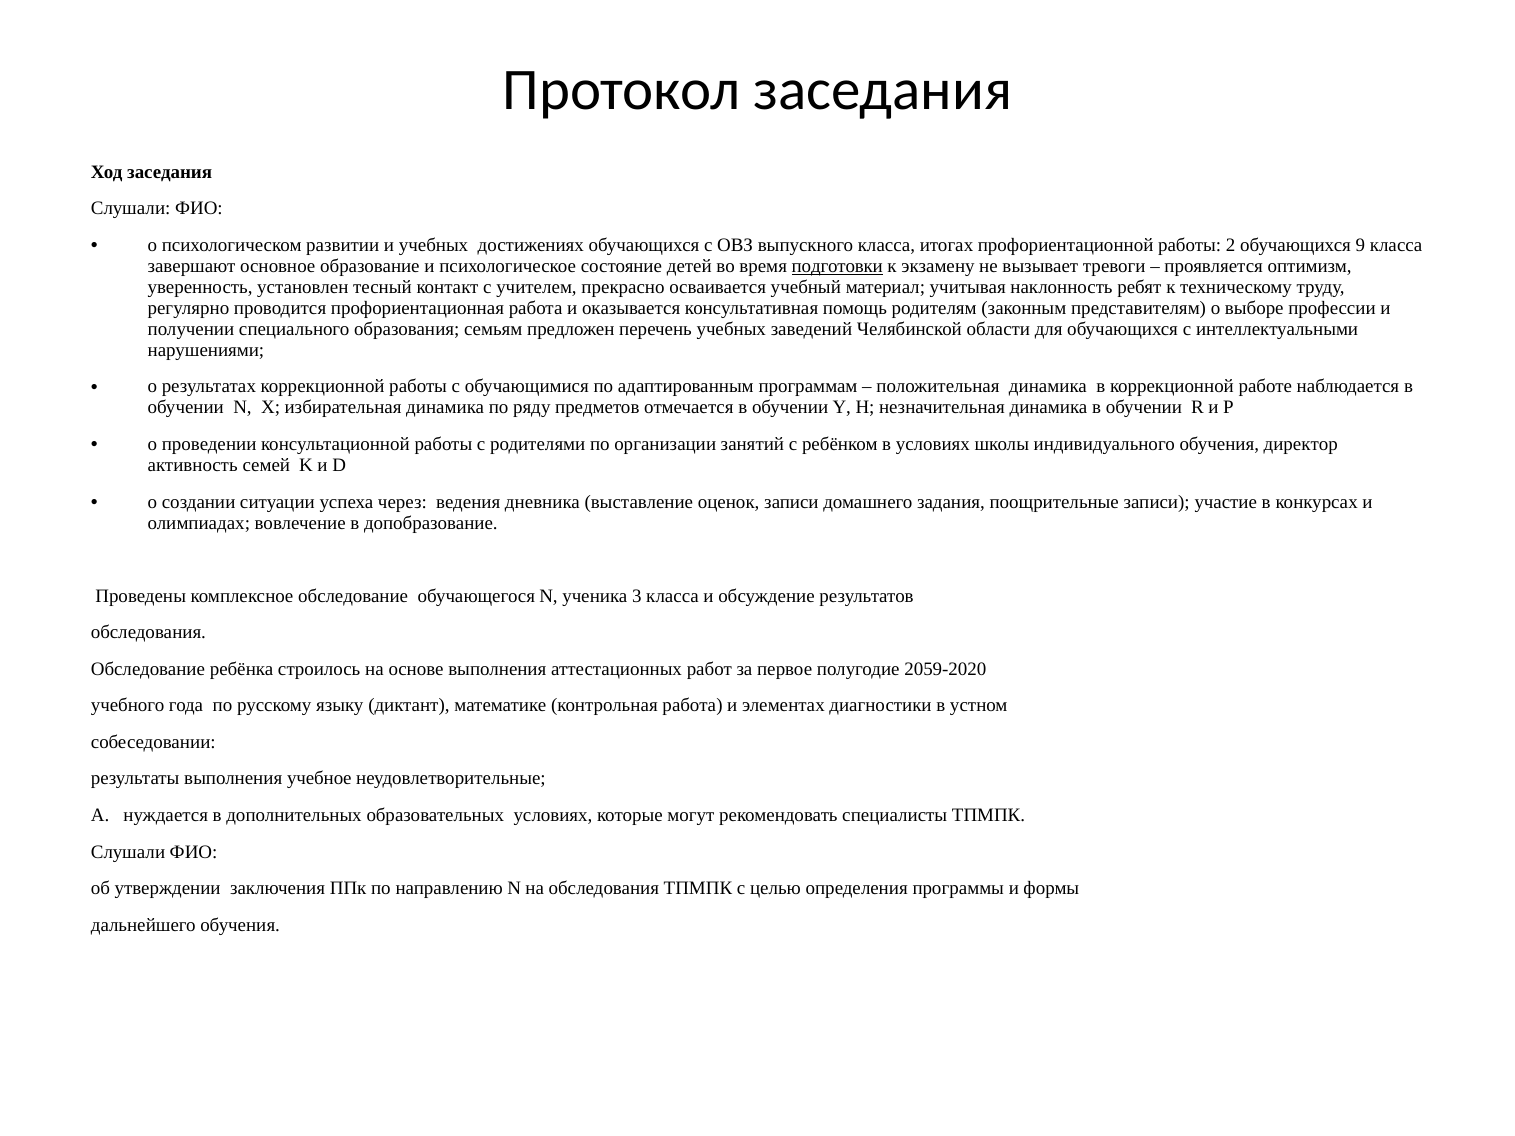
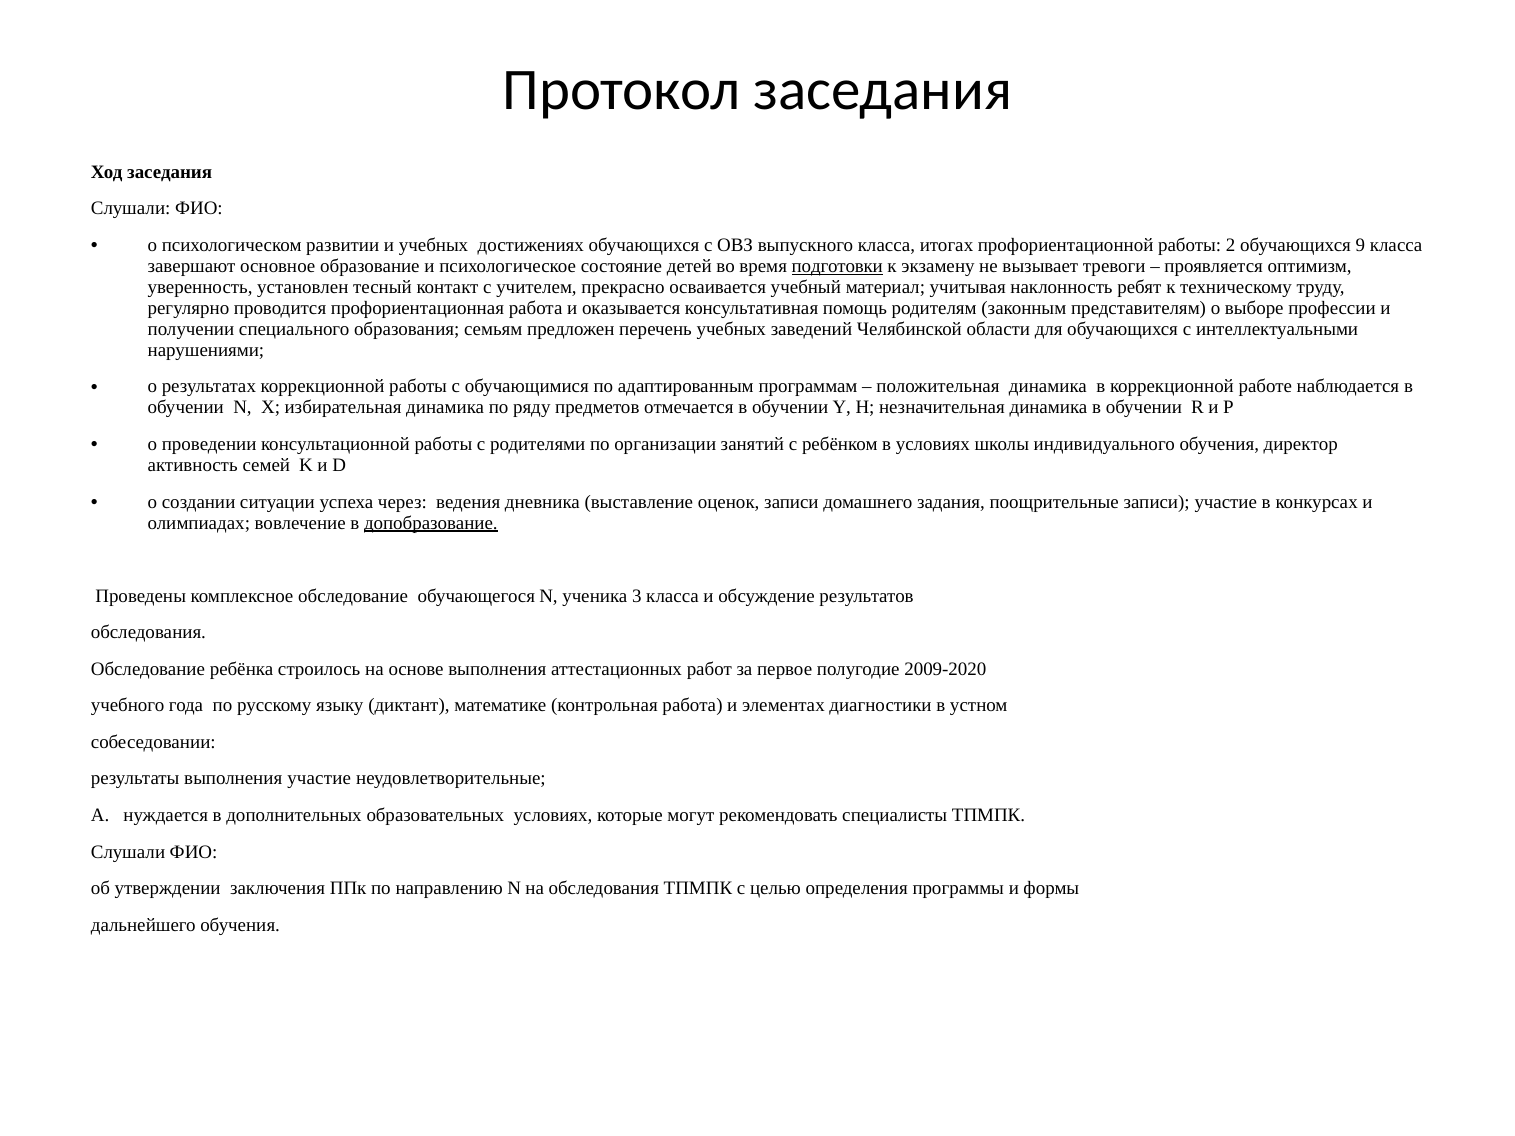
допобразование underline: none -> present
2059-2020: 2059-2020 -> 2009-2020
выполнения учебное: учебное -> участие
